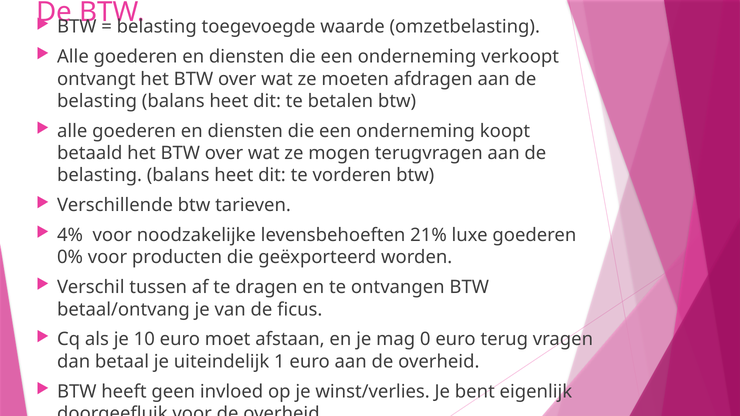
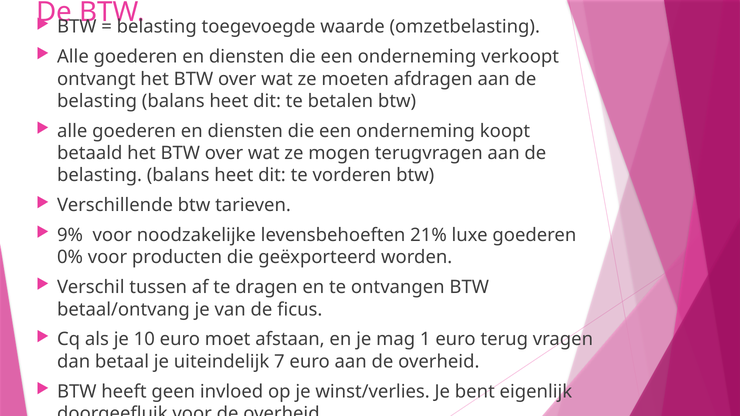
4%: 4% -> 9%
0: 0 -> 1
1: 1 -> 7
